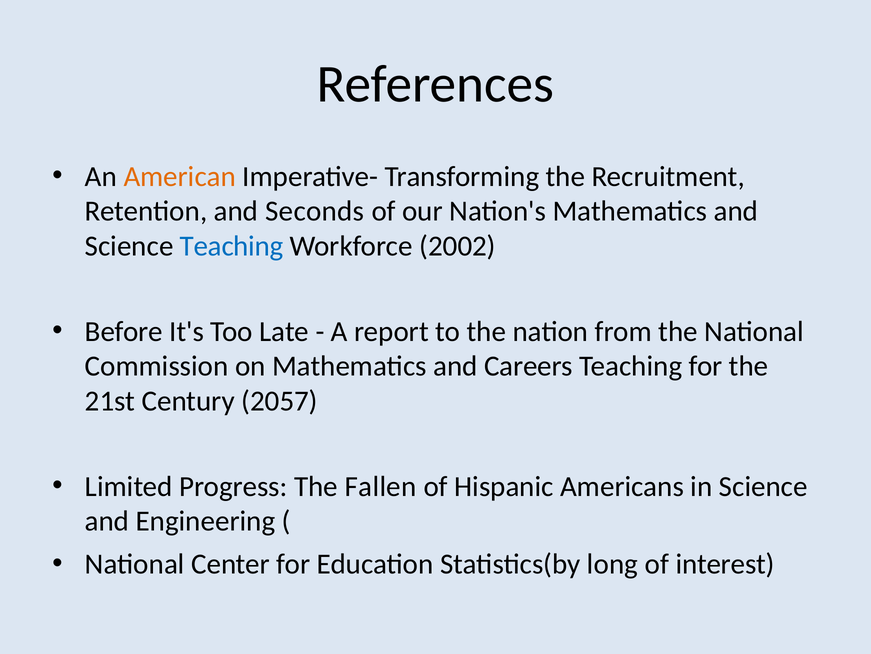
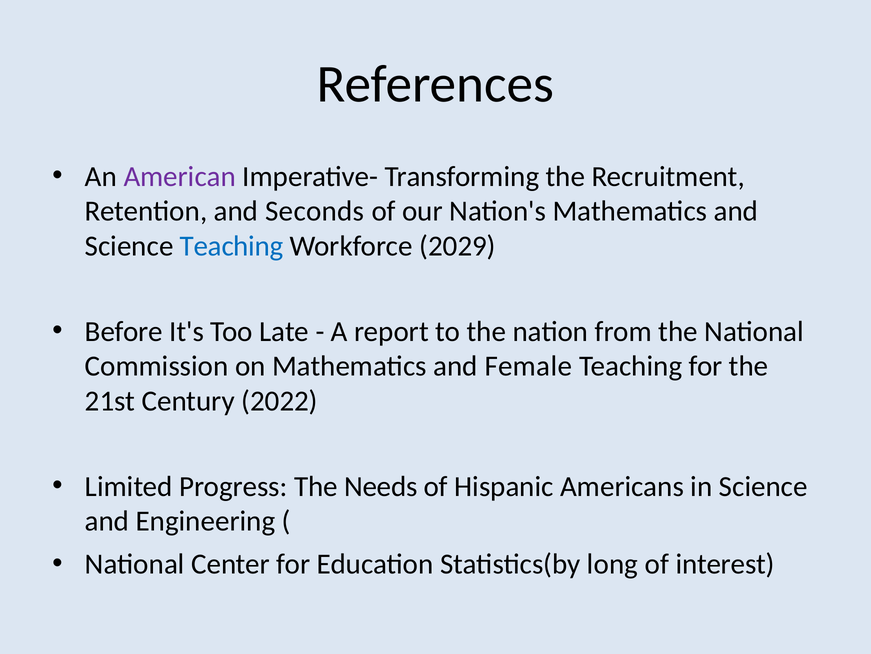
American colour: orange -> purple
2002: 2002 -> 2029
Careers: Careers -> Female
2057: 2057 -> 2022
Fallen: Fallen -> Needs
